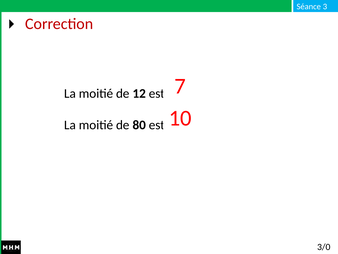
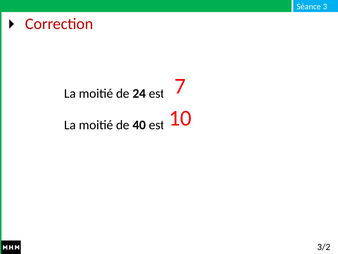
12: 12 -> 24
80: 80 -> 40
3/0: 3/0 -> 3/2
